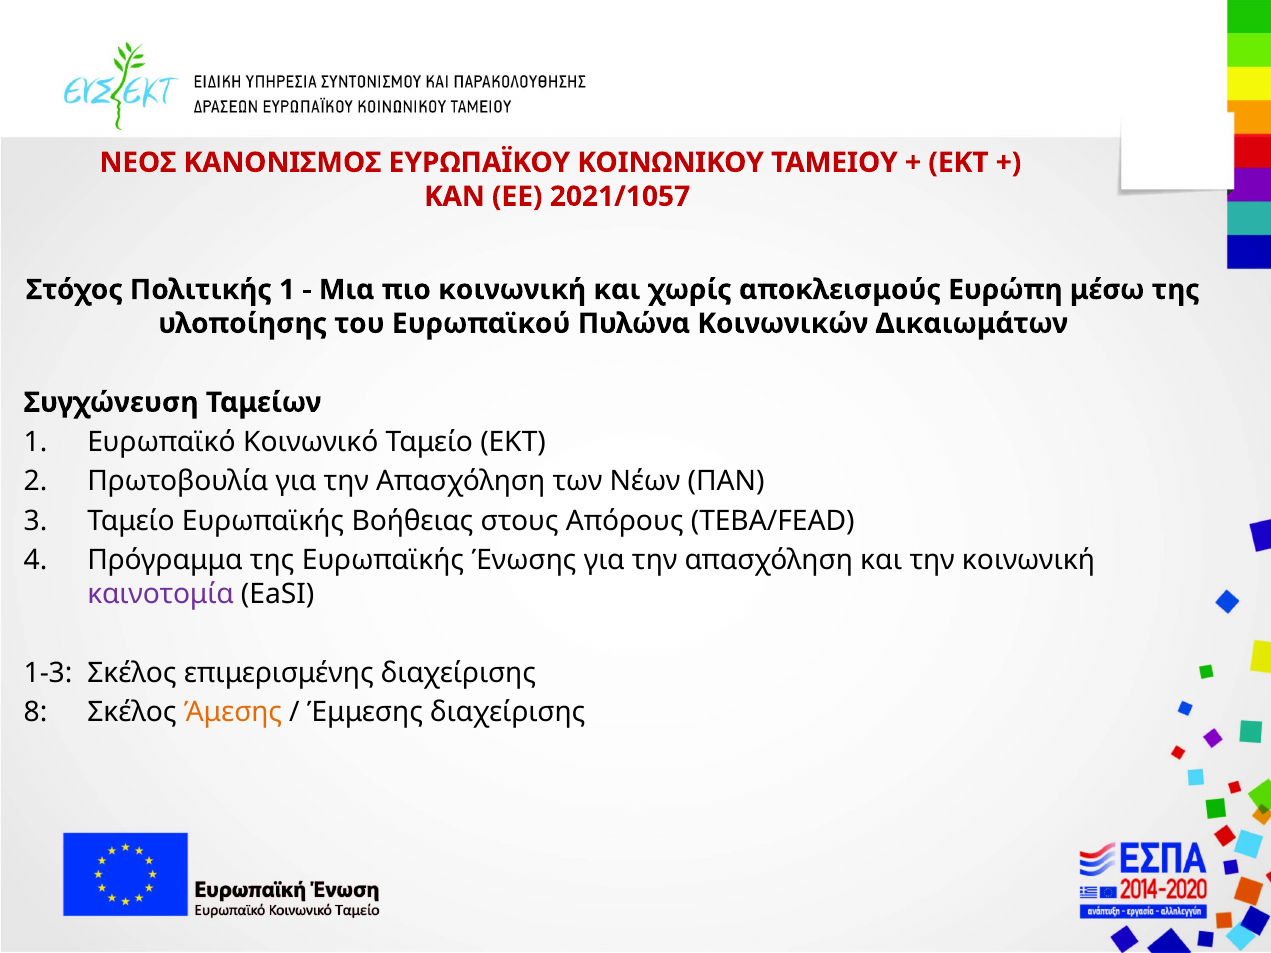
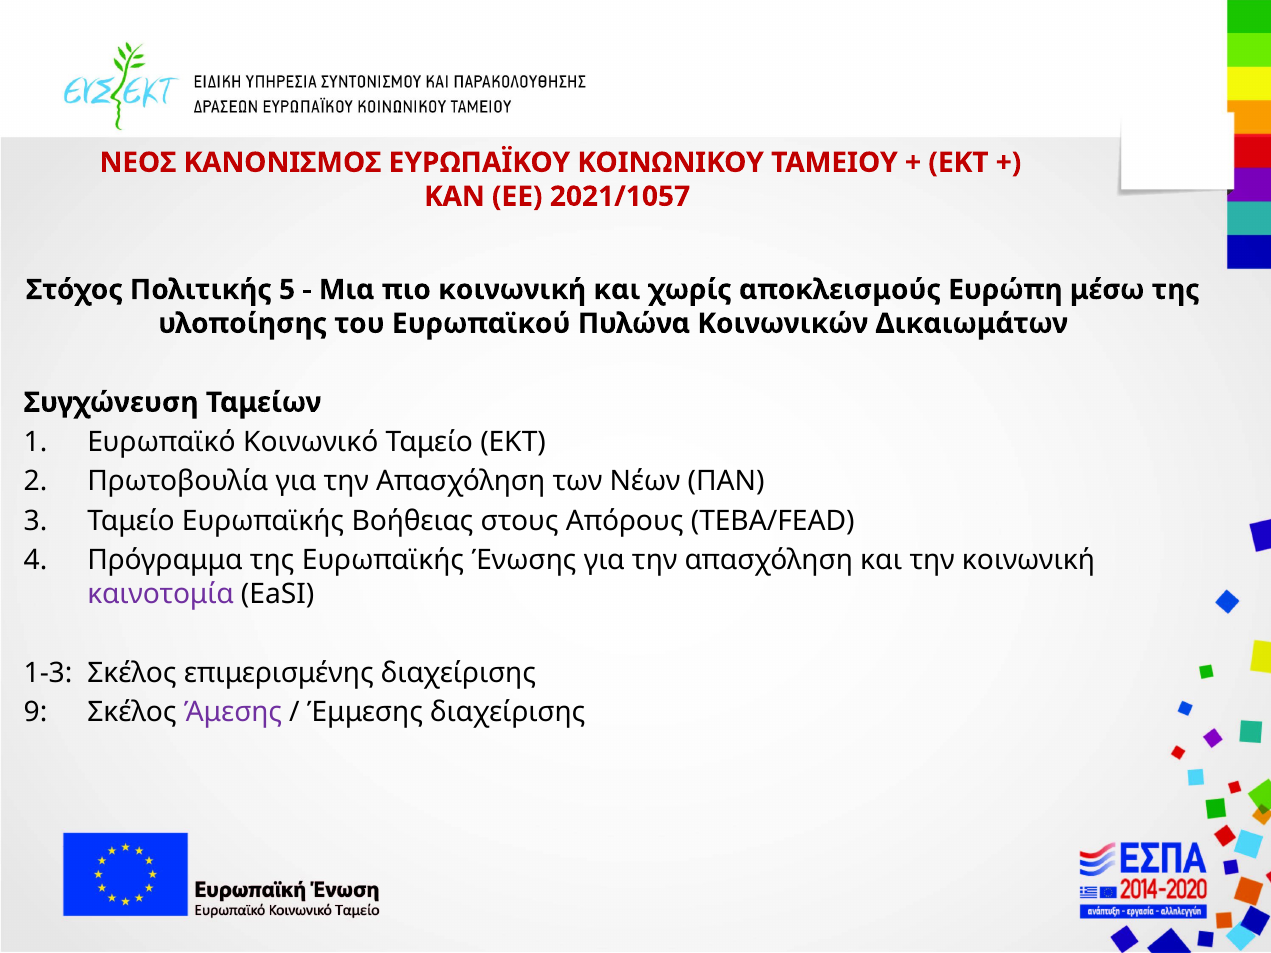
Πολιτικής 1: 1 -> 5
8: 8 -> 9
Άμεσης colour: orange -> purple
